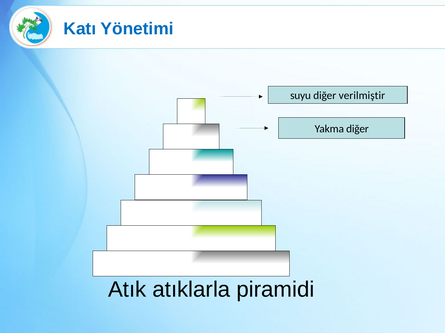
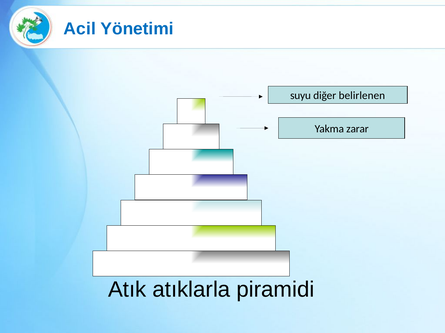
Katı: Katı -> Acil
verilmiştir: verilmiştir -> belirlenen
Yakma diğer: diğer -> zarar
